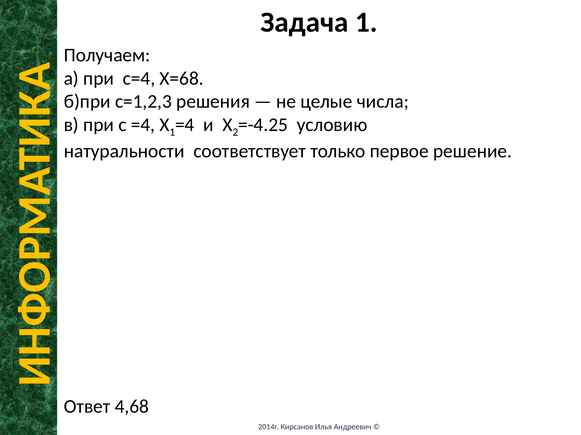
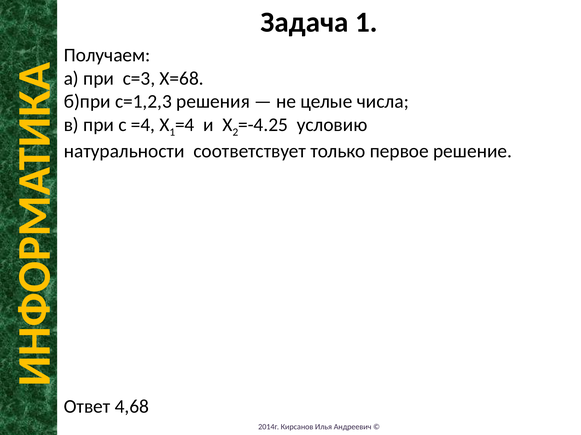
c=4: c=4 -> c=3
